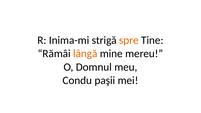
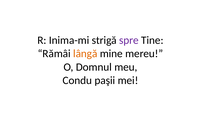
spre colour: orange -> purple
